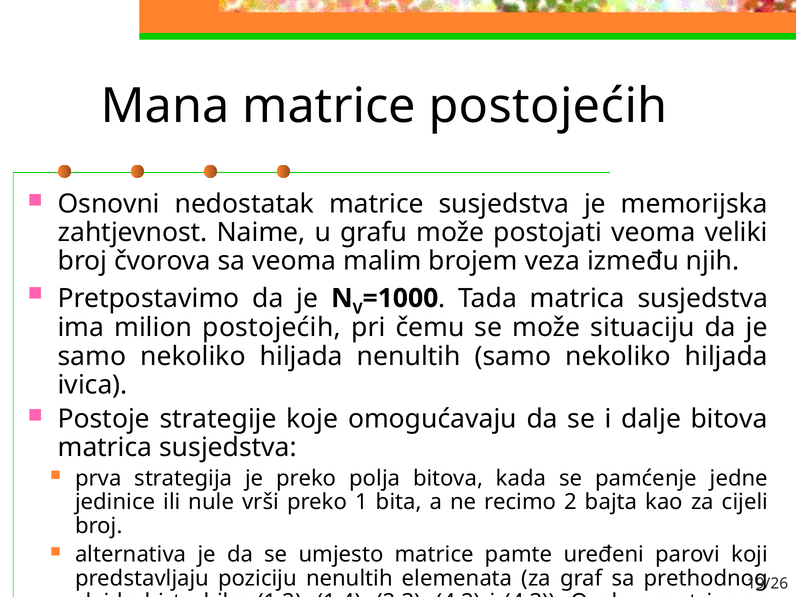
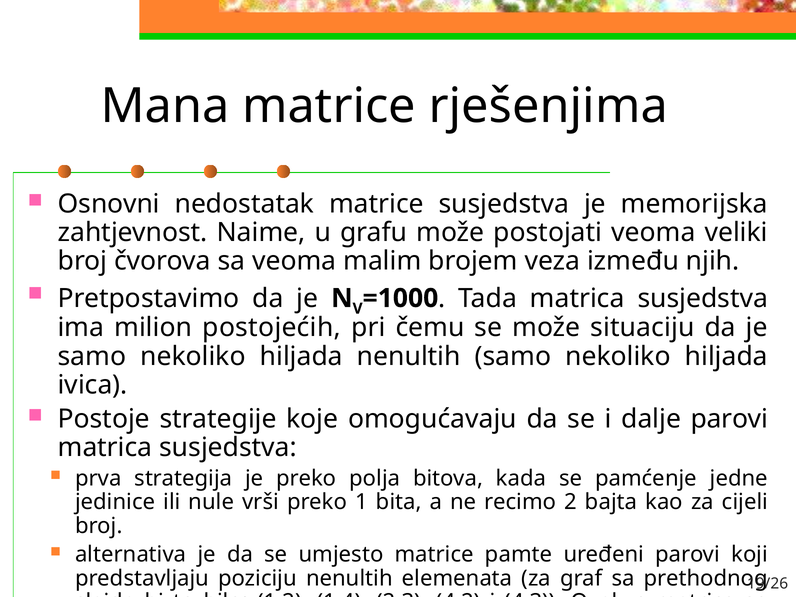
matrice postojećih: postojećih -> rješenjima
dalje bitova: bitova -> parovi
